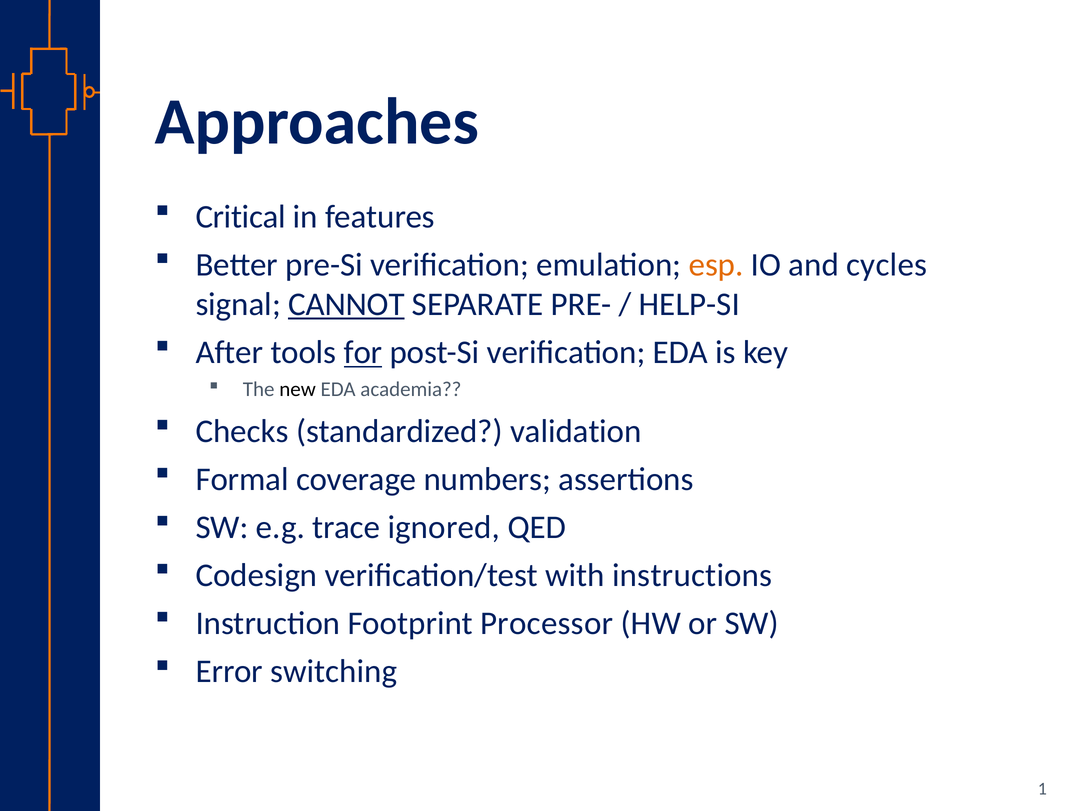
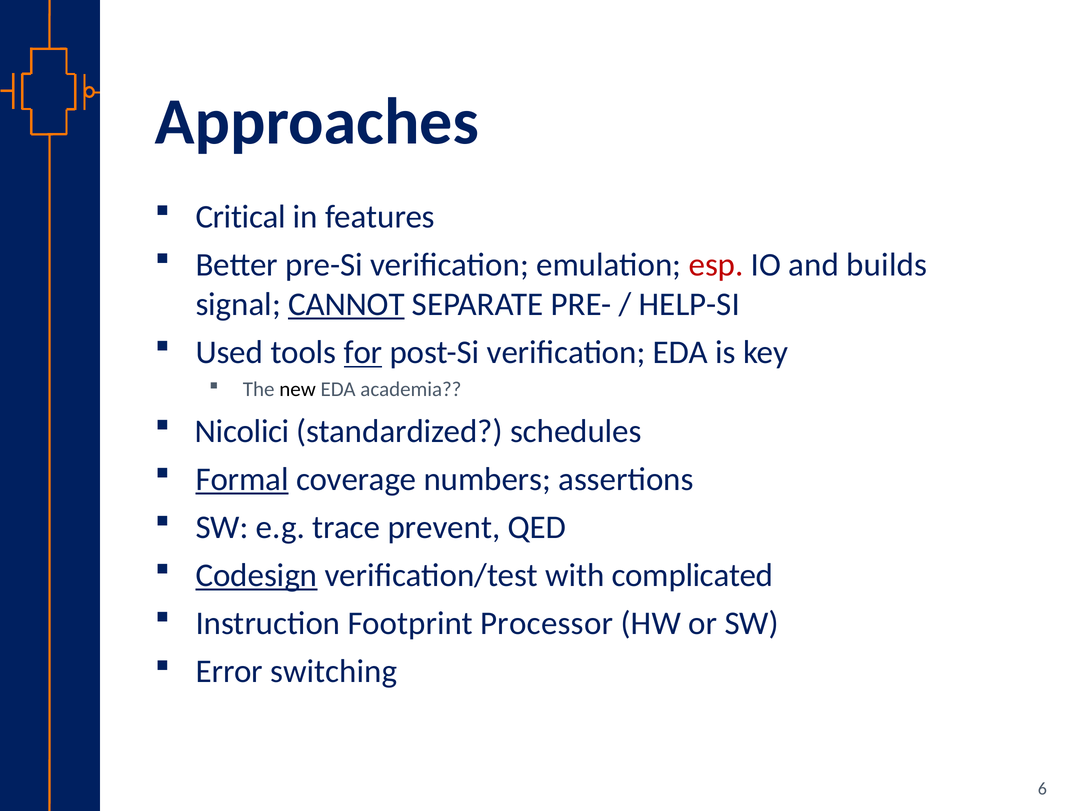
esp colour: orange -> red
cycles: cycles -> builds
After: After -> Used
Checks: Checks -> Nicolici
validation: validation -> schedules
Formal underline: none -> present
ignored: ignored -> prevent
Codesign underline: none -> present
instructions: instructions -> complicated
1: 1 -> 6
